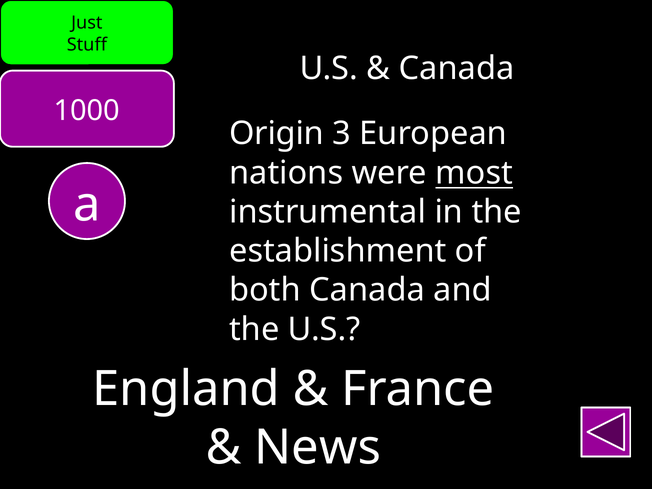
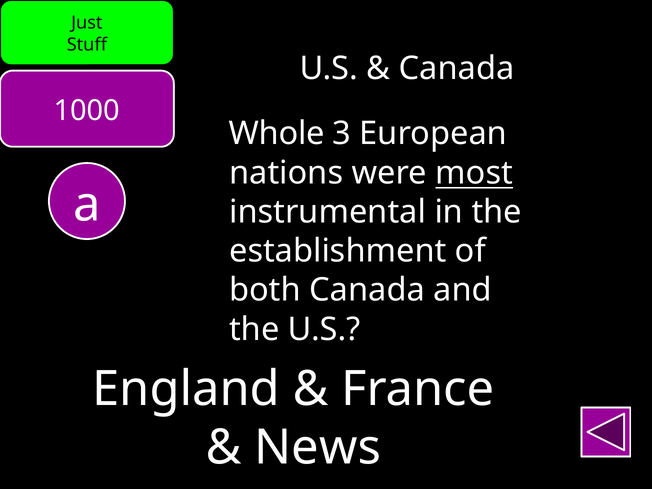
Origin: Origin -> Whole
